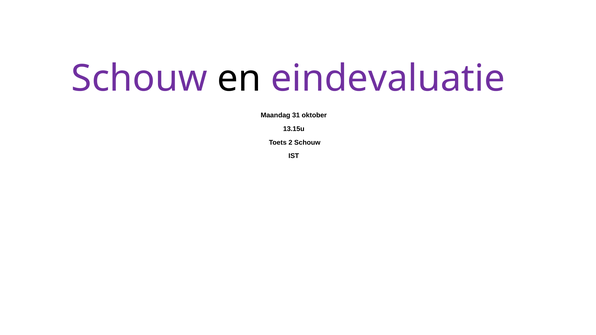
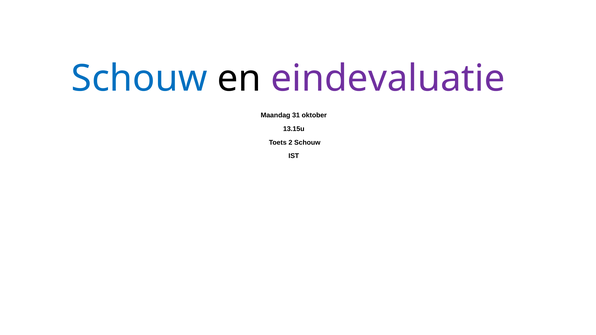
Schouw at (139, 78) colour: purple -> blue
